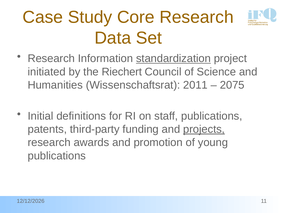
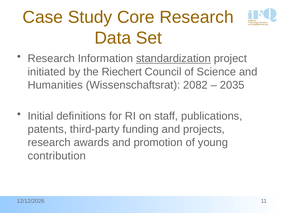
2011: 2011 -> 2082
2075: 2075 -> 2035
projects underline: present -> none
publications at (57, 156): publications -> contribution
